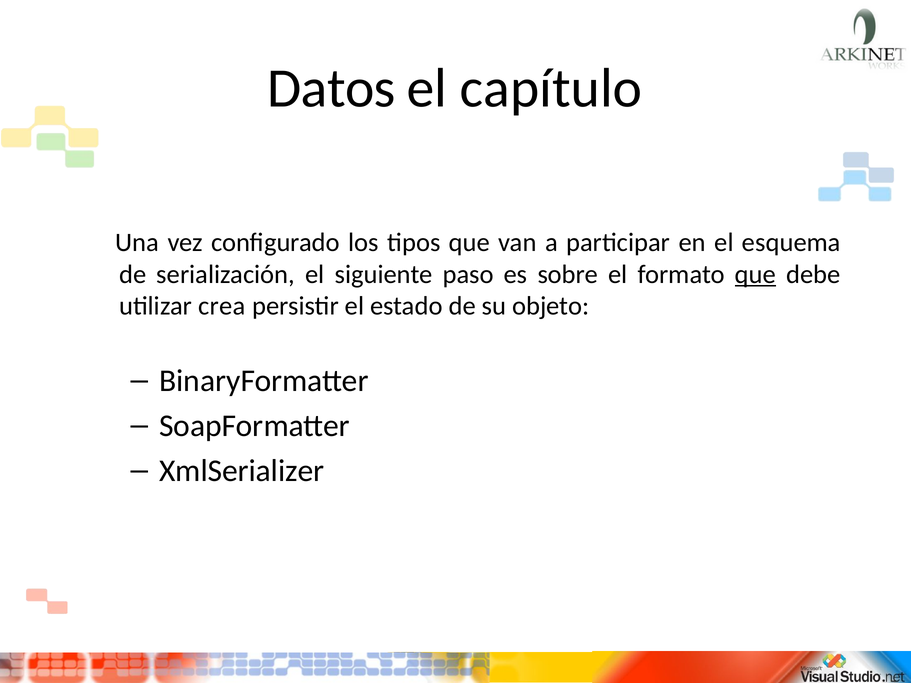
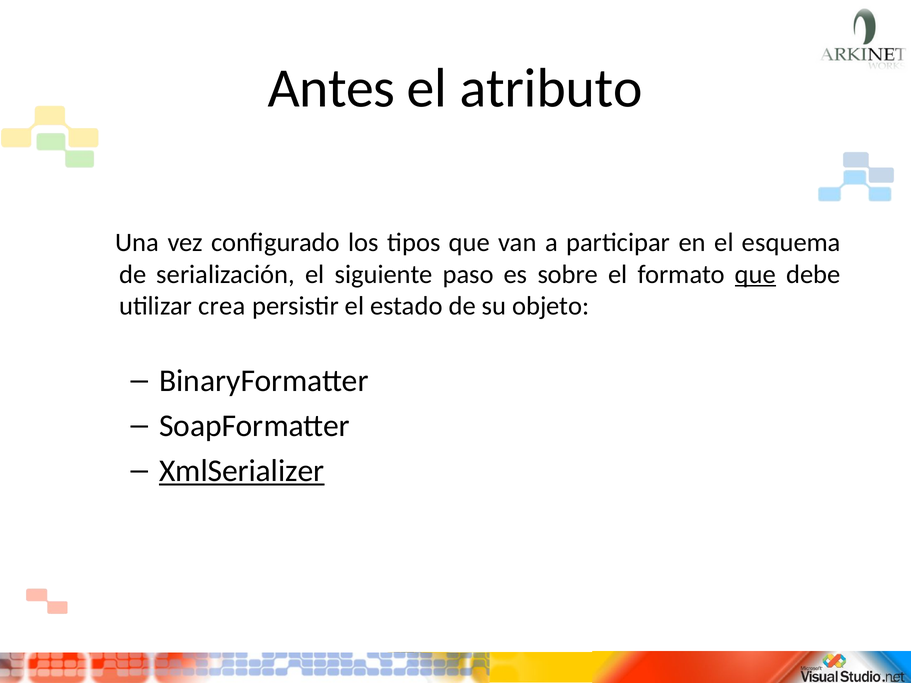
Datos: Datos -> Antes
capítulo: capítulo -> atributo
XmlSerializer underline: none -> present
